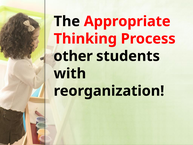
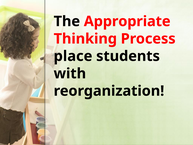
other: other -> place
